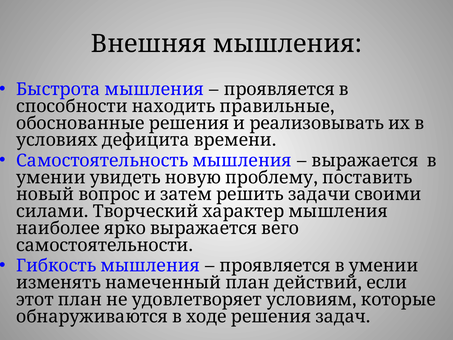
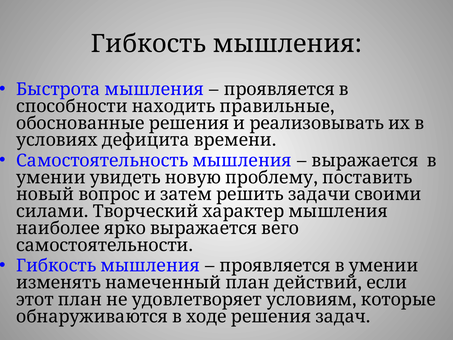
Внешняя: Внешняя -> Гибкость
